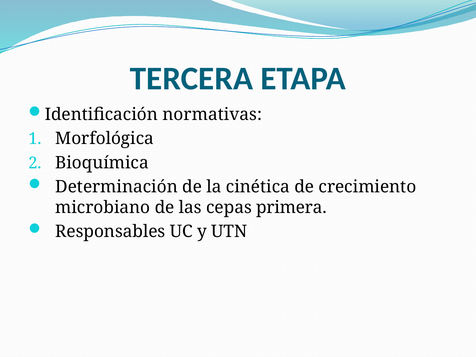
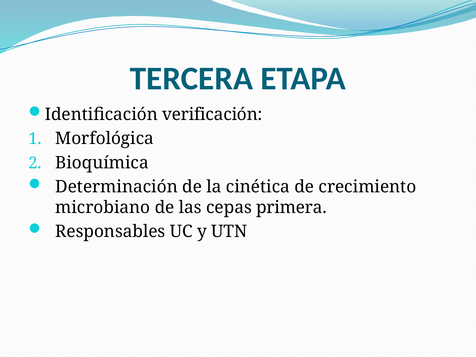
normativas: normativas -> verificación
